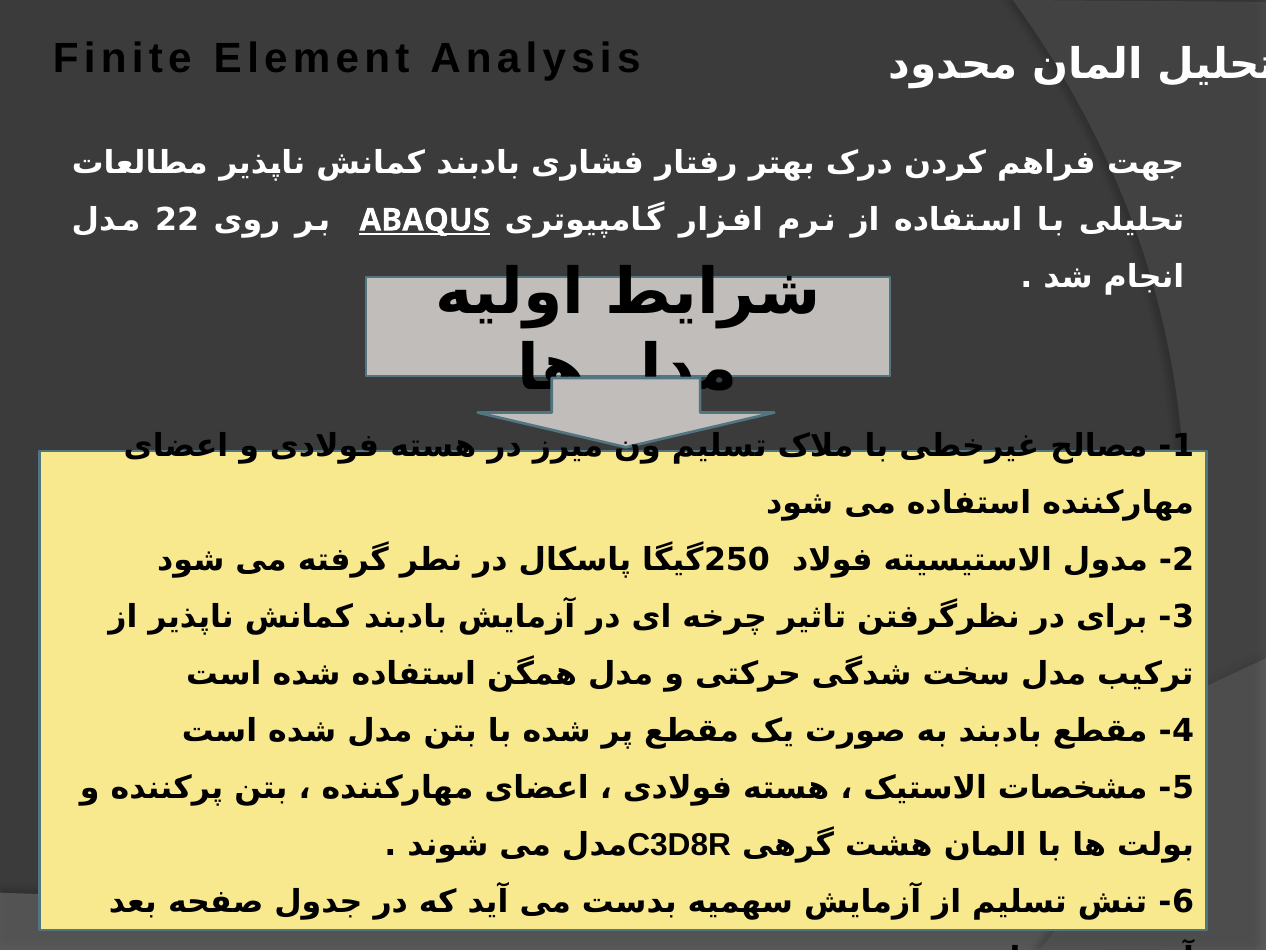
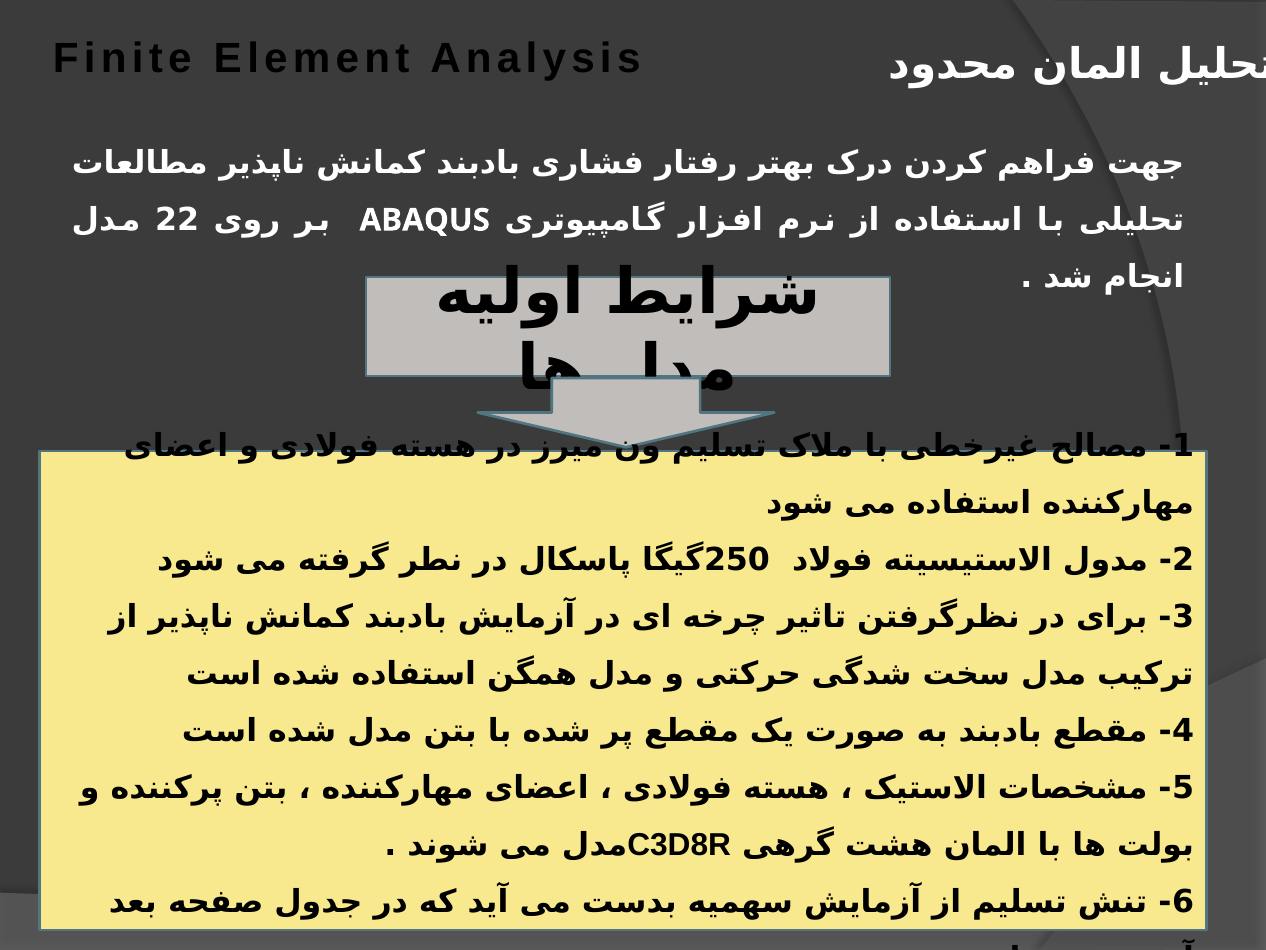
ABAQUS underline: present -> none
